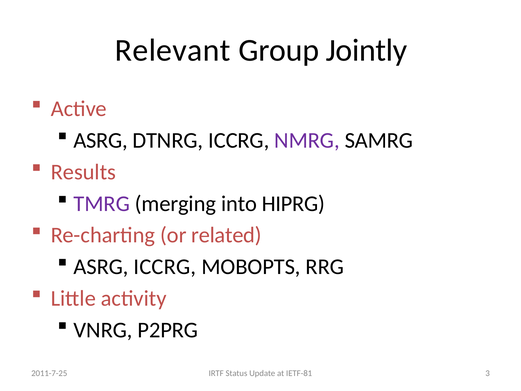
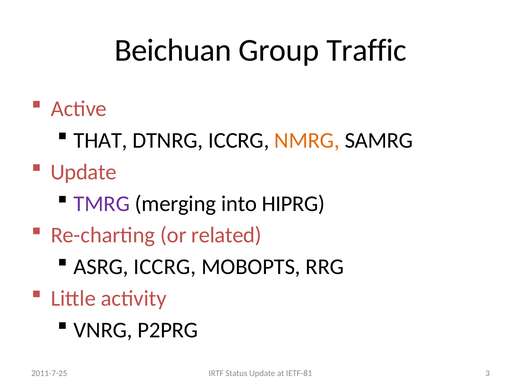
Relevant: Relevant -> Beichuan
Jointly: Jointly -> Traffic
ASRG at (101, 140): ASRG -> THAT
NMRG colour: purple -> orange
Results at (83, 172): Results -> Update
